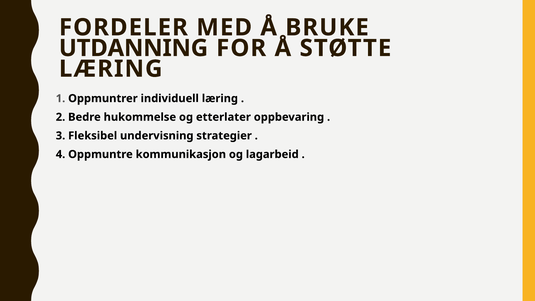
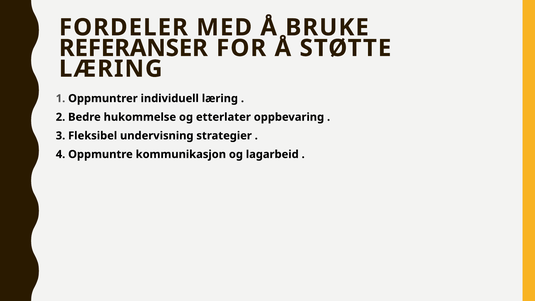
UTDANNING: UTDANNING -> REFERANSER
